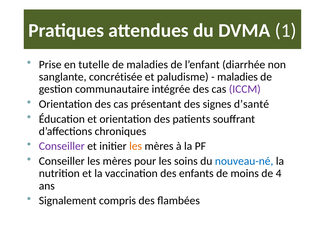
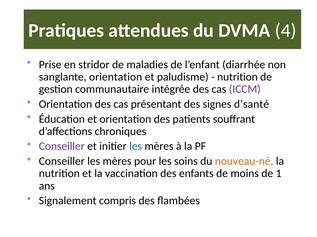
1: 1 -> 4
tutelle: tutelle -> stridor
sanglante concrétisée: concrétisée -> orientation
maladies at (237, 77): maladies -> nutrition
les at (136, 147) colour: orange -> blue
nouveau-né colour: blue -> orange
4: 4 -> 1
